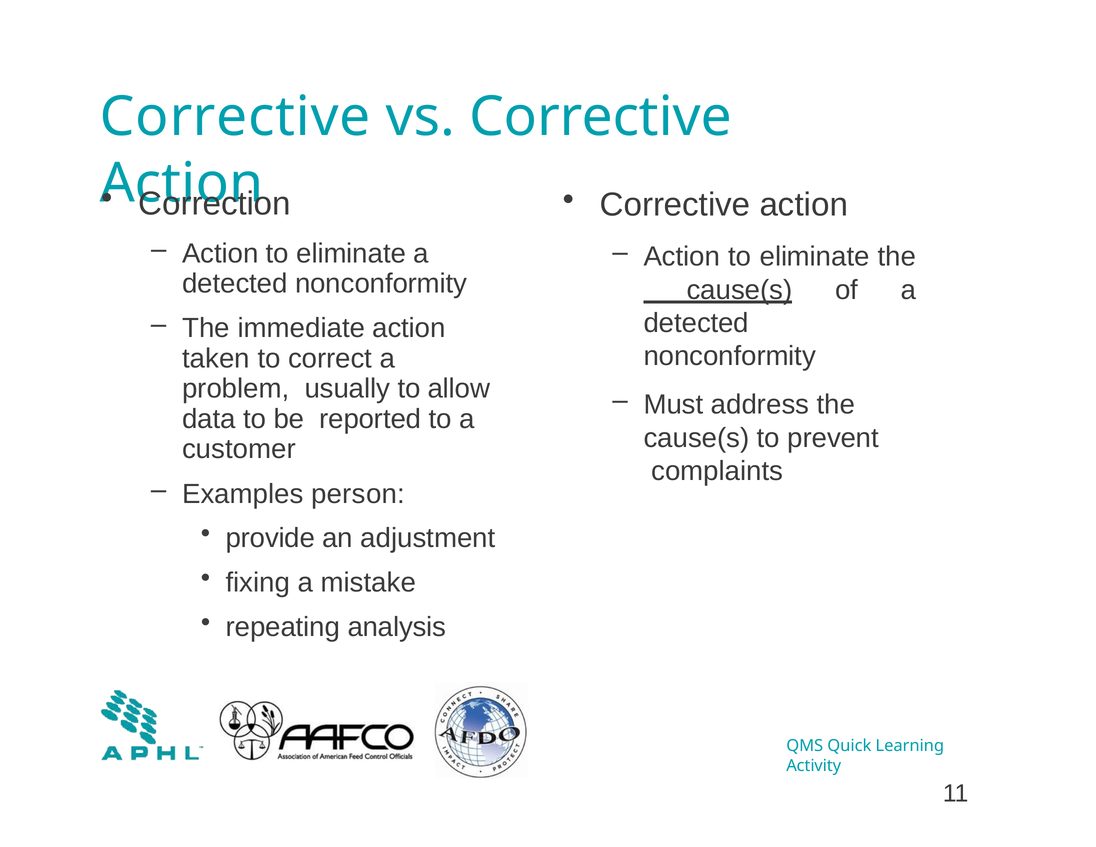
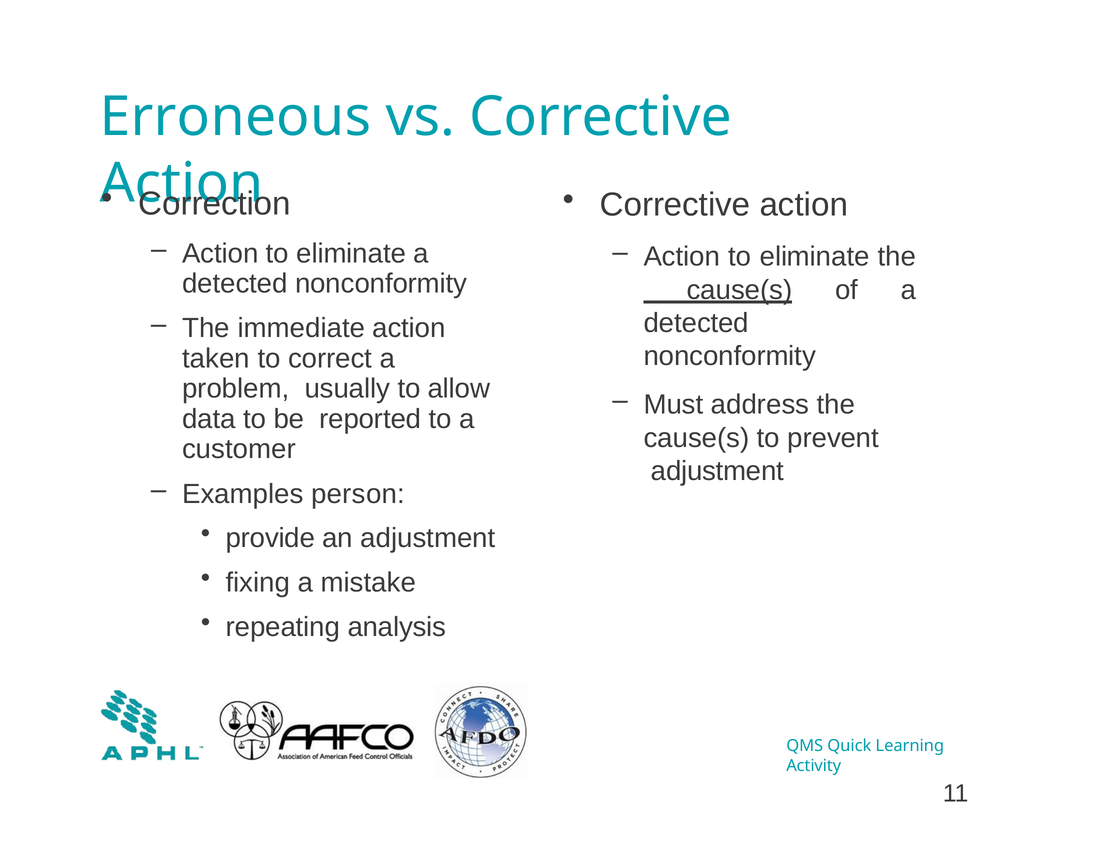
Corrective at (235, 117): Corrective -> Erroneous
complaints at (717, 471): complaints -> adjustment
